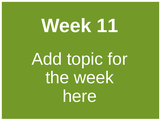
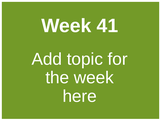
11: 11 -> 41
